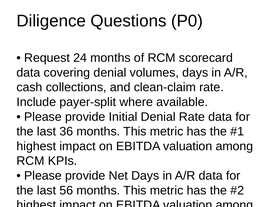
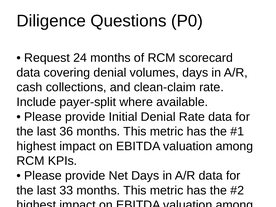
56: 56 -> 33
